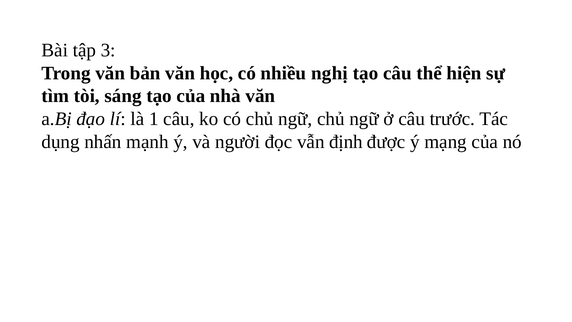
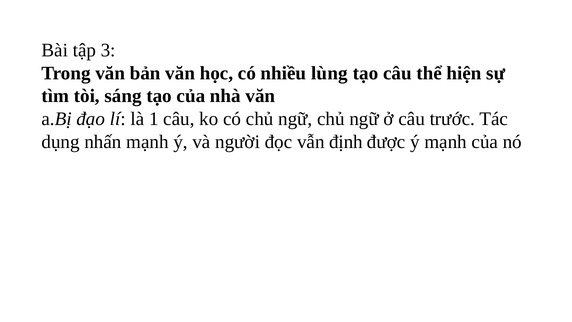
nghị: nghị -> lùng
ý mạng: mạng -> mạnh
